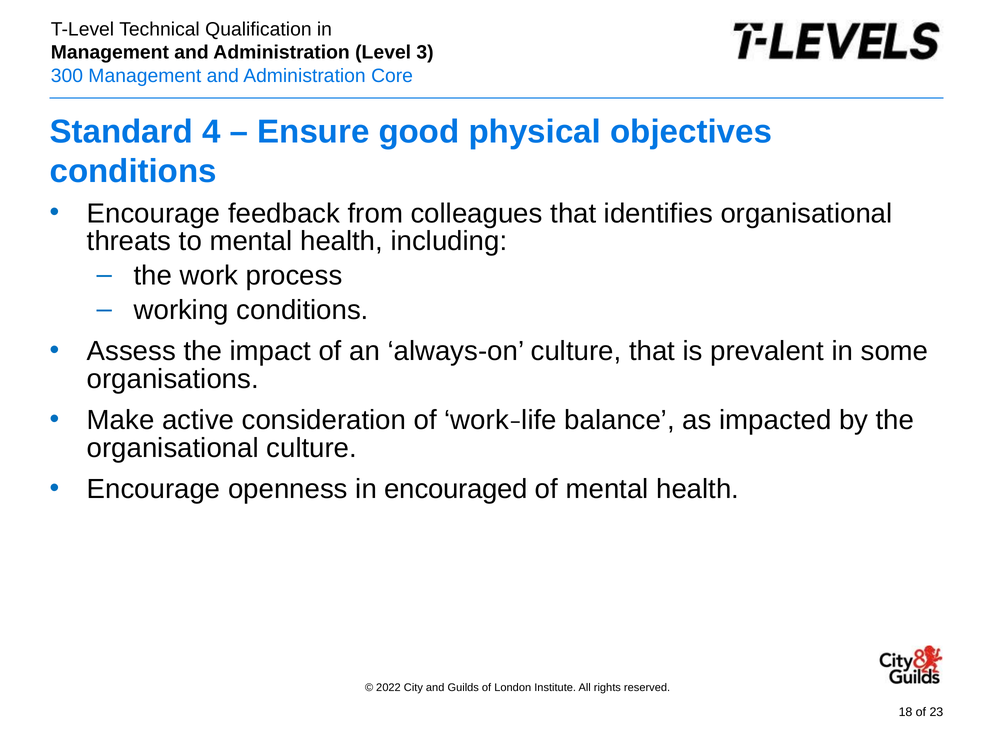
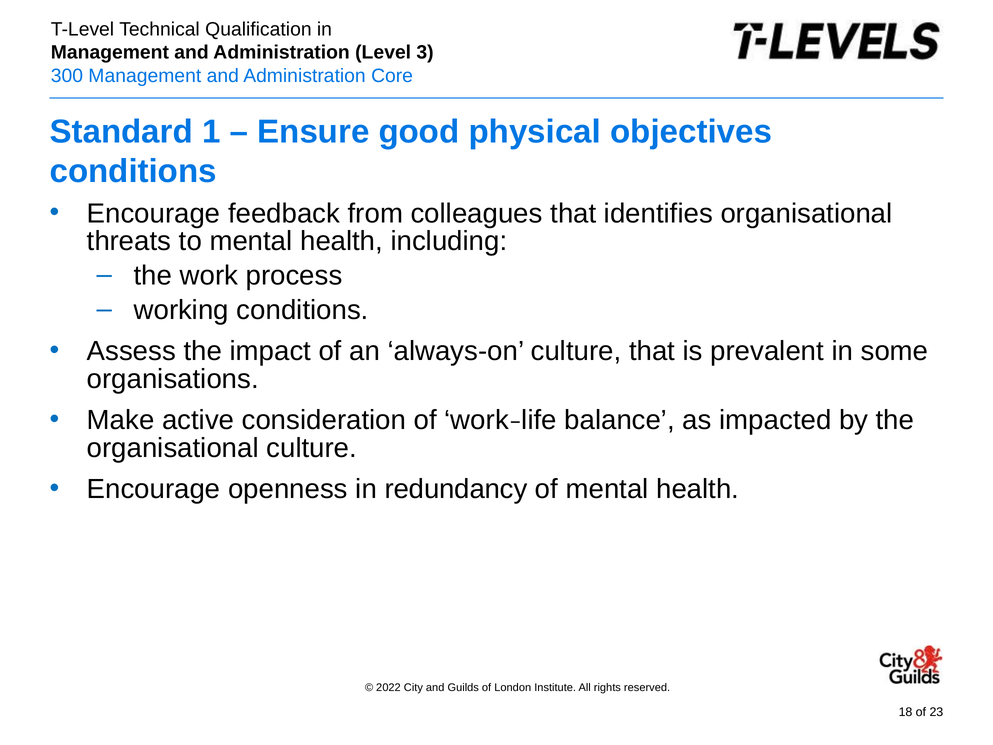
4: 4 -> 1
encouraged: encouraged -> redundancy
